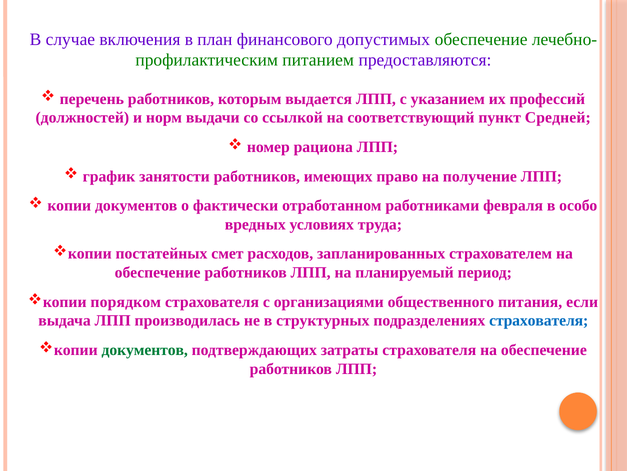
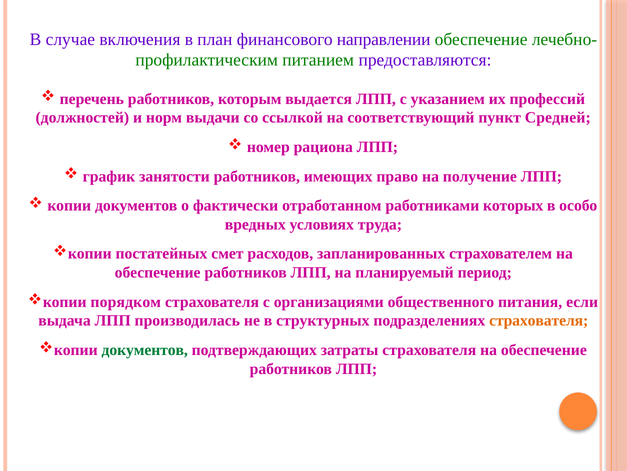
допустимых: допустимых -> направлении
февраля: февраля -> которых
страхователя at (539, 320) colour: blue -> orange
